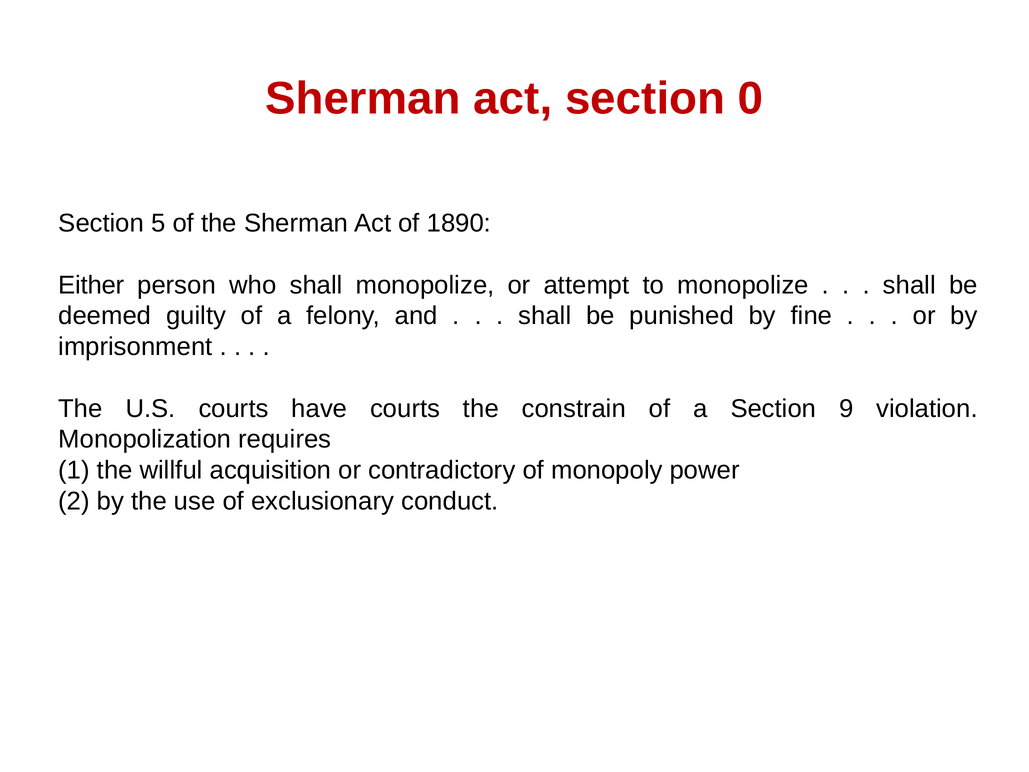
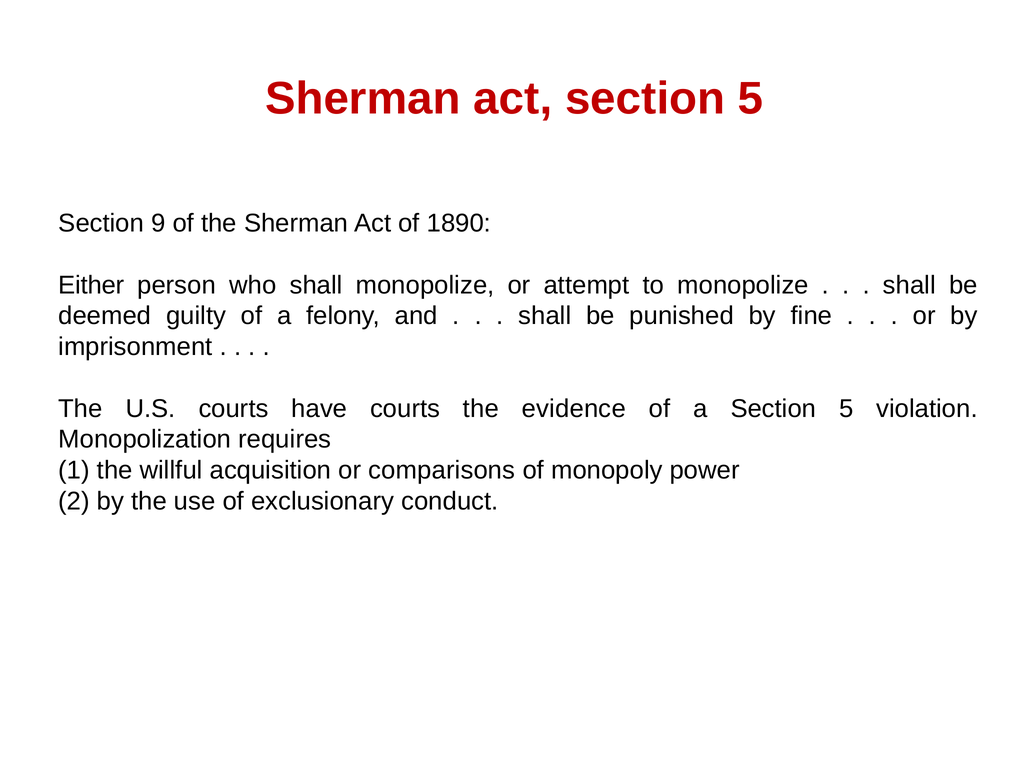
act section 0: 0 -> 5
5: 5 -> 9
constrain: constrain -> evidence
a Section 9: 9 -> 5
contradictory: contradictory -> comparisons
